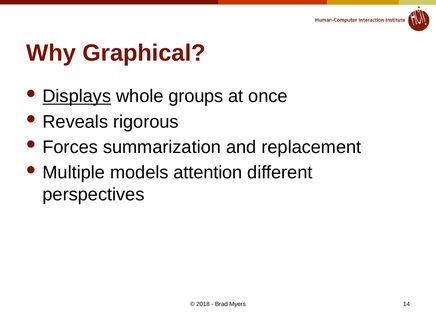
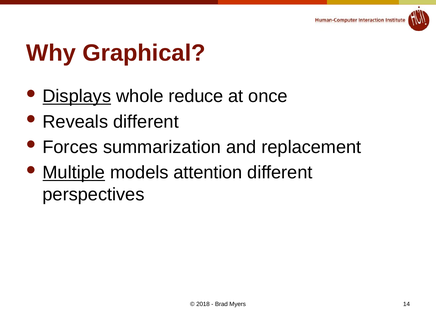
groups: groups -> reduce
Reveals rigorous: rigorous -> different
Multiple underline: none -> present
